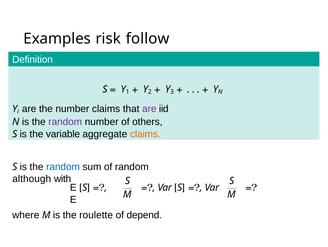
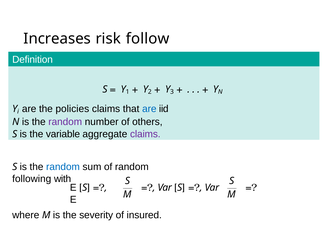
Examples: Examples -> Increases
the number: number -> policies
are at (149, 109) colour: purple -> blue
claims at (145, 134) colour: orange -> purple
although: although -> following
roulette: roulette -> severity
depend: depend -> insured
